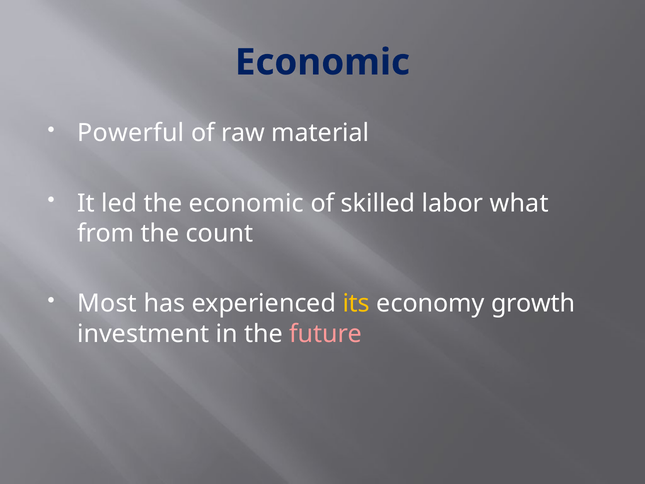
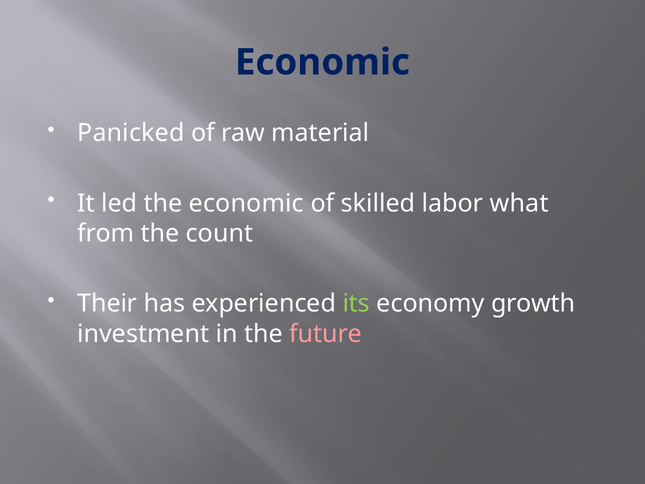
Powerful: Powerful -> Panicked
Most: Most -> Their
its colour: yellow -> light green
